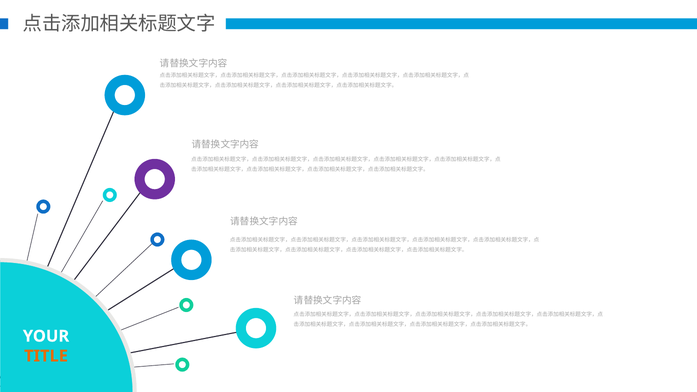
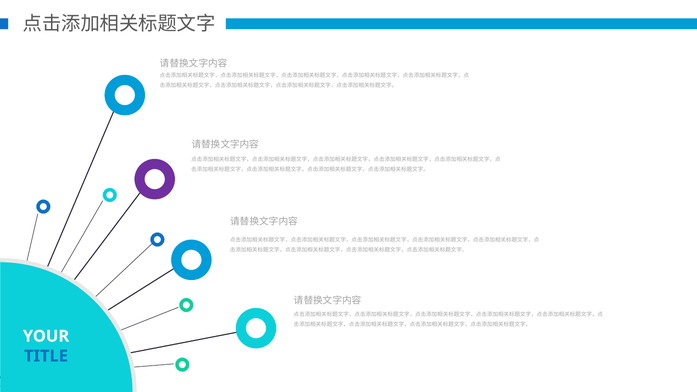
TITLE colour: orange -> blue
